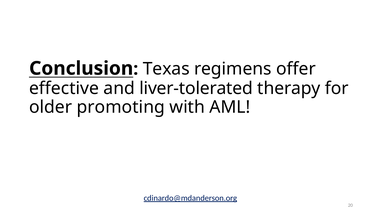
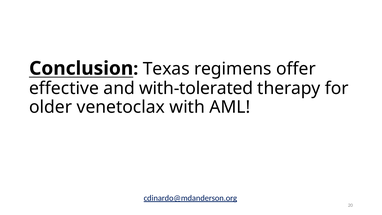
liver-tolerated: liver-tolerated -> with-tolerated
promoting: promoting -> venetoclax
